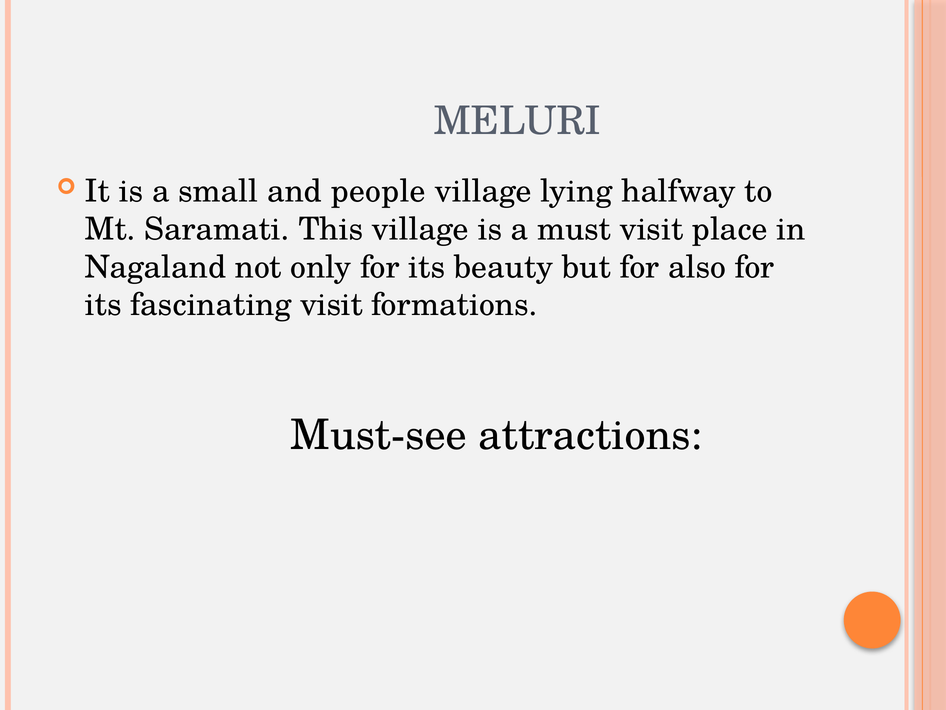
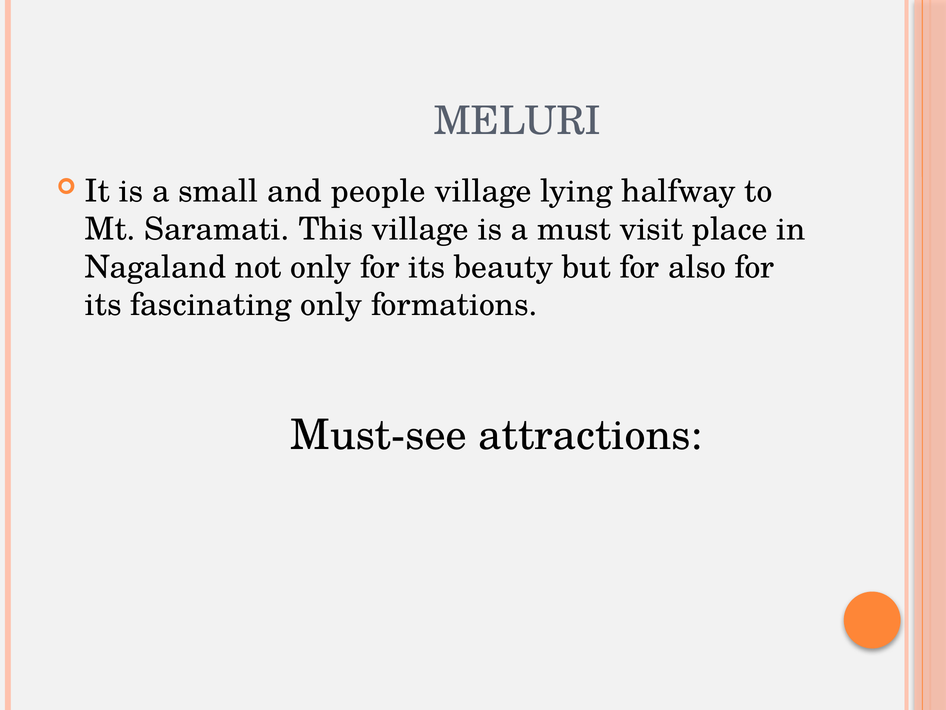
fascinating visit: visit -> only
